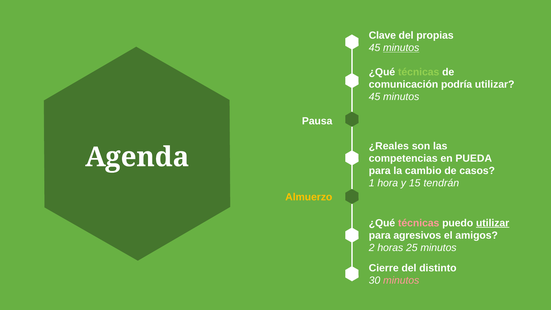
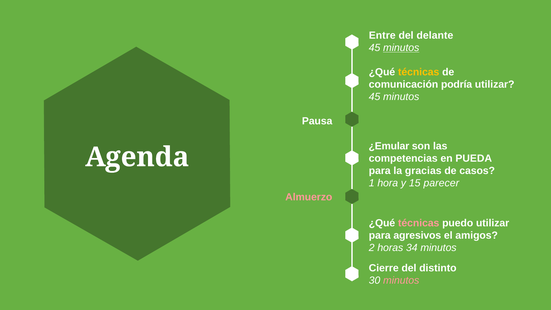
Clave: Clave -> Entre
propias: propias -> delante
técnicas at (419, 72) colour: light green -> yellow
¿Reales: ¿Reales -> ¿Emular
cambio: cambio -> gracias
tendrán: tendrán -> parecer
Almuerzo colour: yellow -> pink
utilizar at (493, 223) underline: present -> none
25: 25 -> 34
